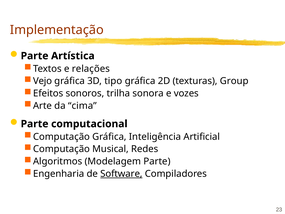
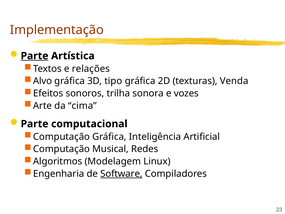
Parte at (35, 56) underline: none -> present
Vejo: Vejo -> Alvo
Group: Group -> Venda
Modelagem Parte: Parte -> Linux
